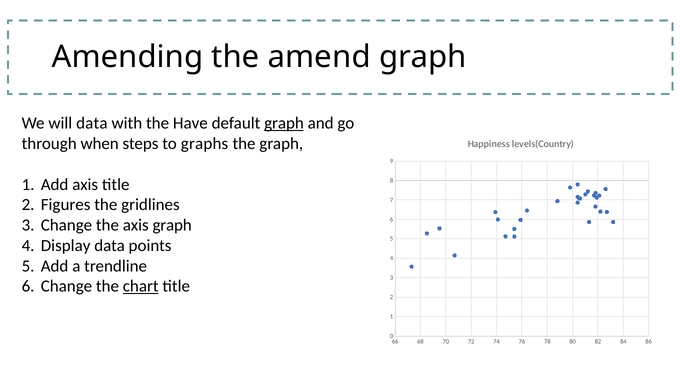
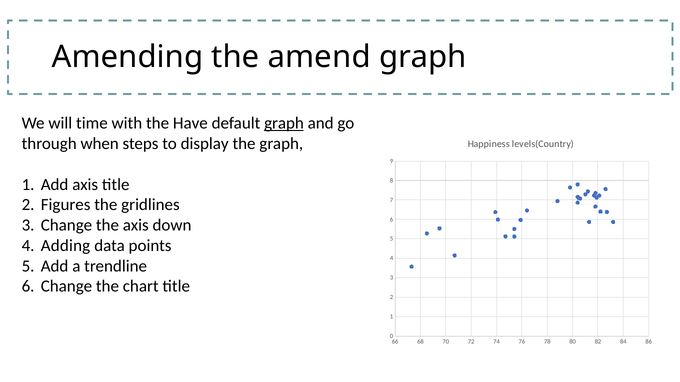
will data: data -> time
graphs: graphs -> display
axis graph: graph -> down
Display: Display -> Adding
chart underline: present -> none
